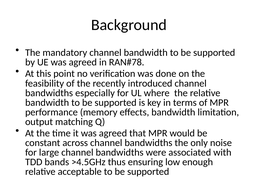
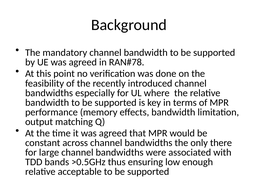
noise: noise -> there
>4.5GHz: >4.5GHz -> >0.5GHz
